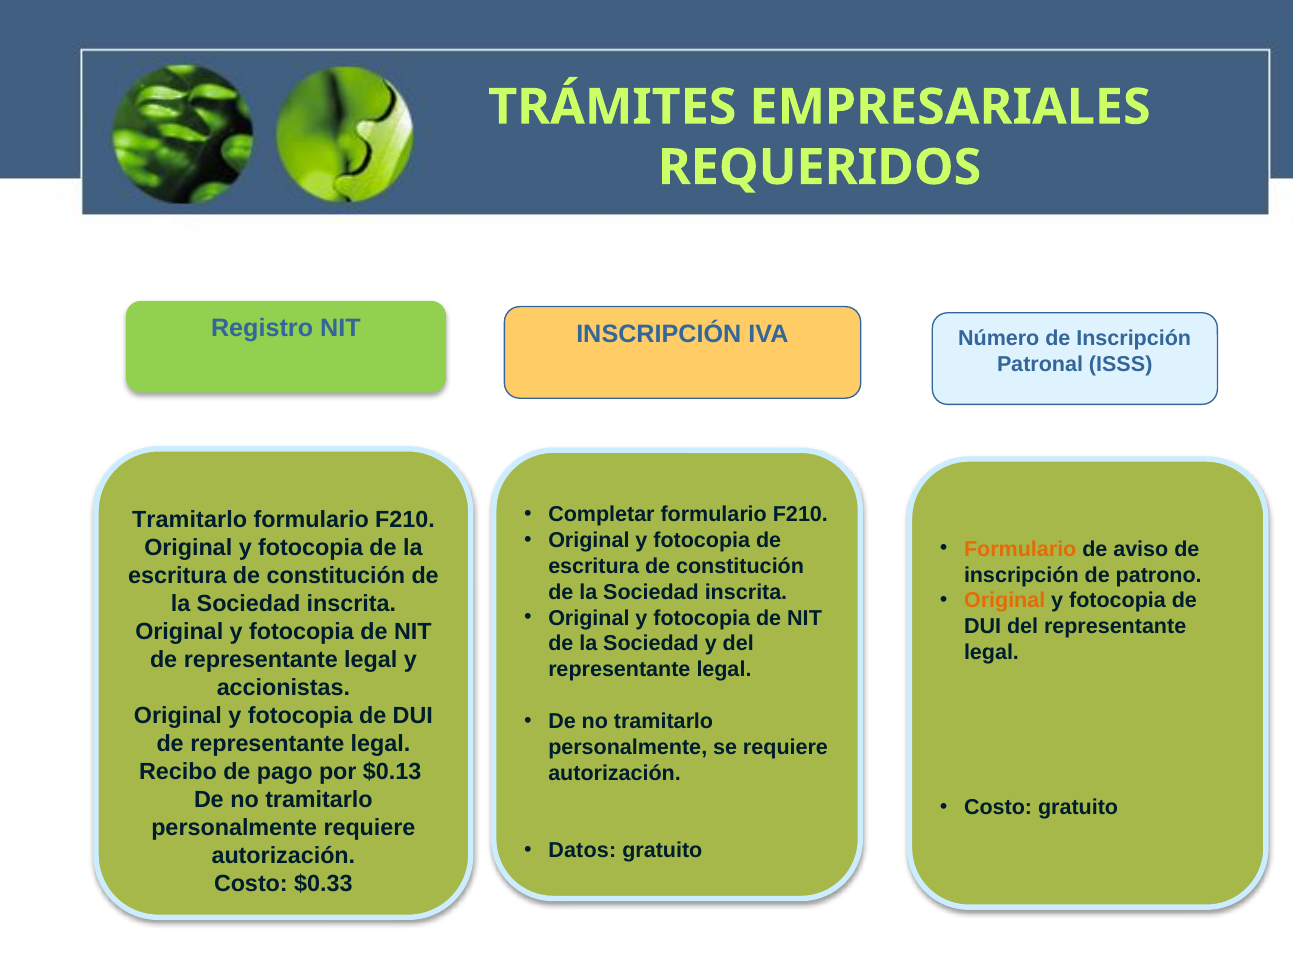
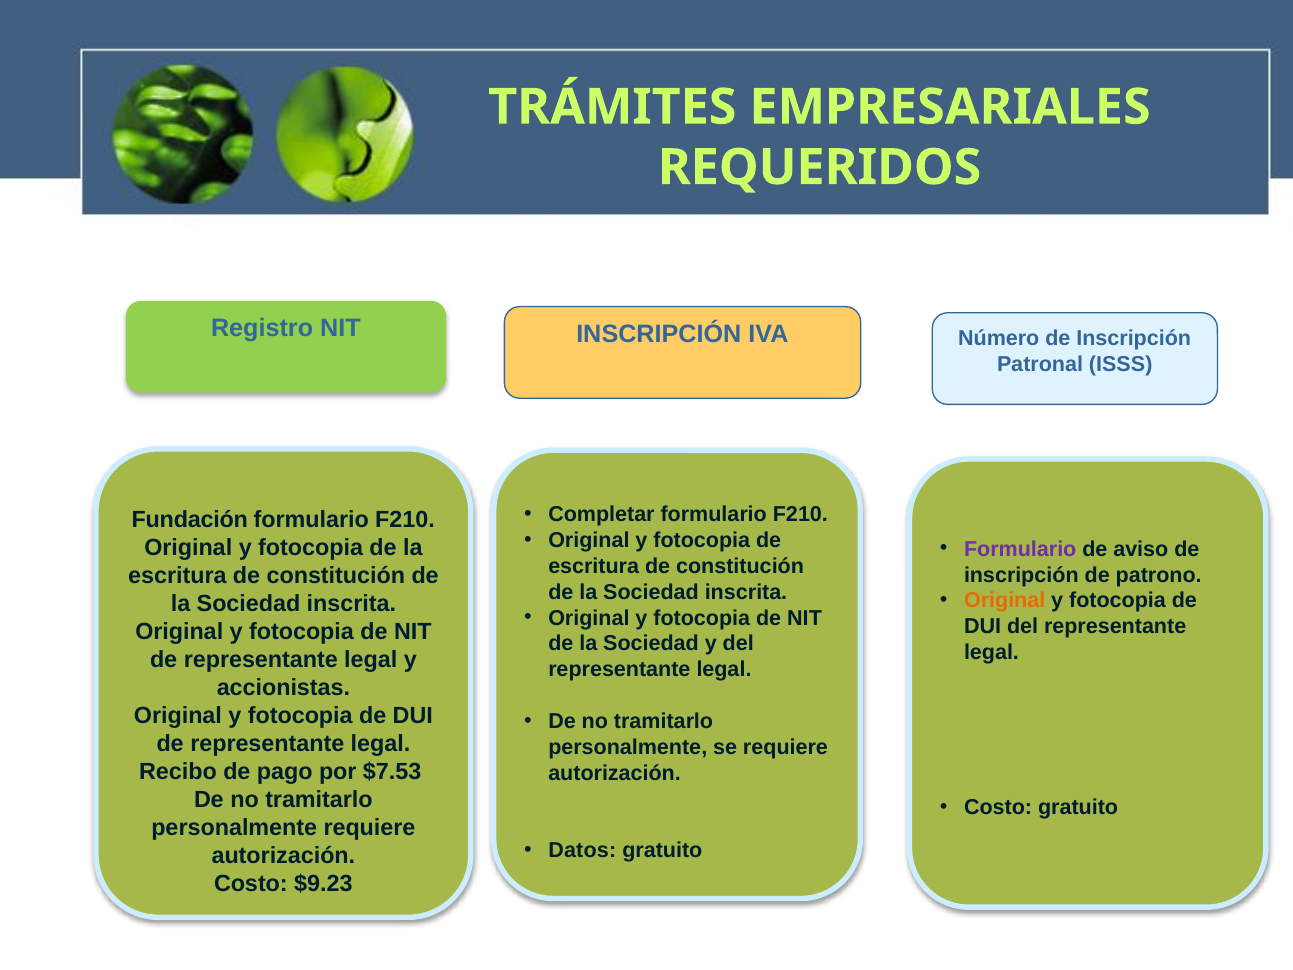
Tramitarlo at (190, 519): Tramitarlo -> Fundación
Formulario at (1020, 549) colour: orange -> purple
$0.13: $0.13 -> $7.53
$0.33: $0.33 -> $9.23
